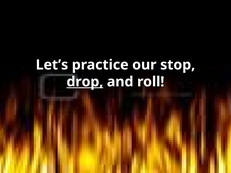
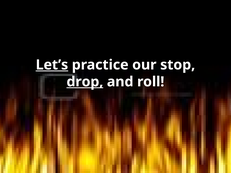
Let’s underline: none -> present
